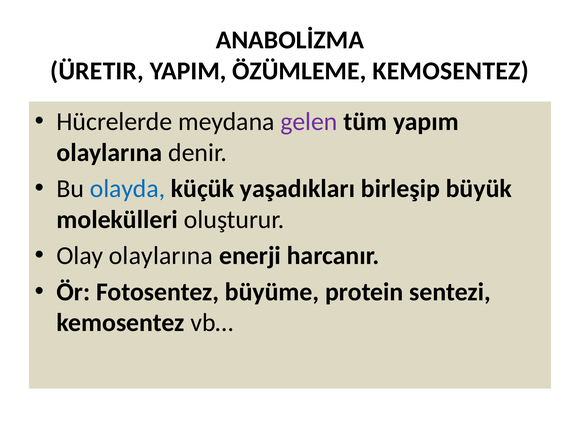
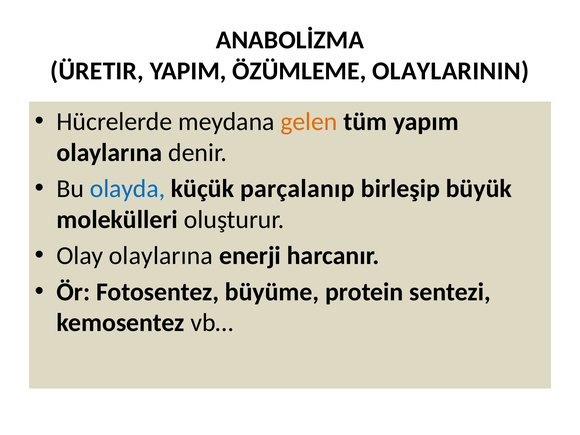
ÖZÜMLEME KEMOSENTEZ: KEMOSENTEZ -> OLAYLARININ
gelen colour: purple -> orange
yaşadıkları: yaşadıkları -> parçalanıp
